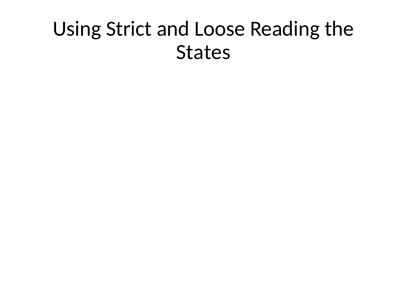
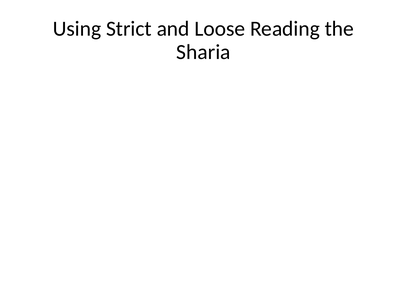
States: States -> Sharia
